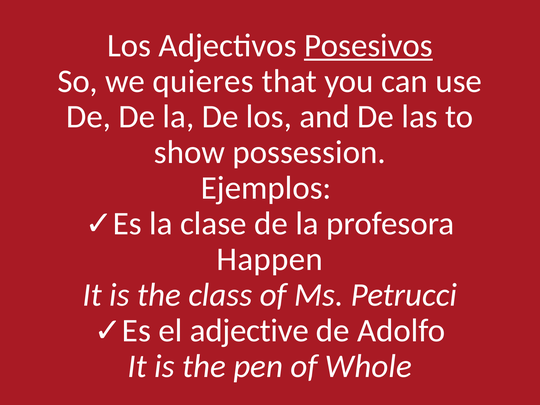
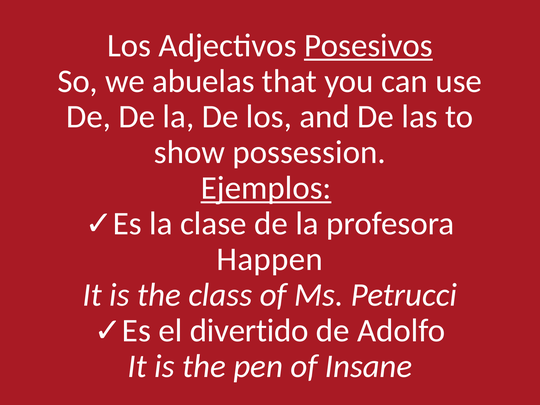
quieres: quieres -> abuelas
Ejemplos underline: none -> present
adjective: adjective -> divertido
Whole: Whole -> Insane
